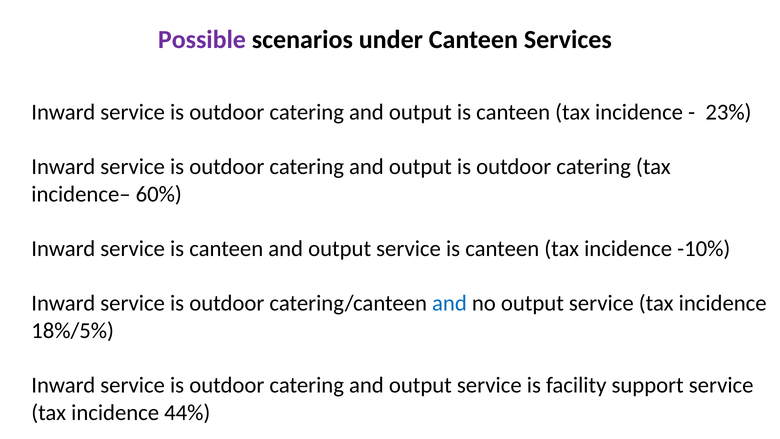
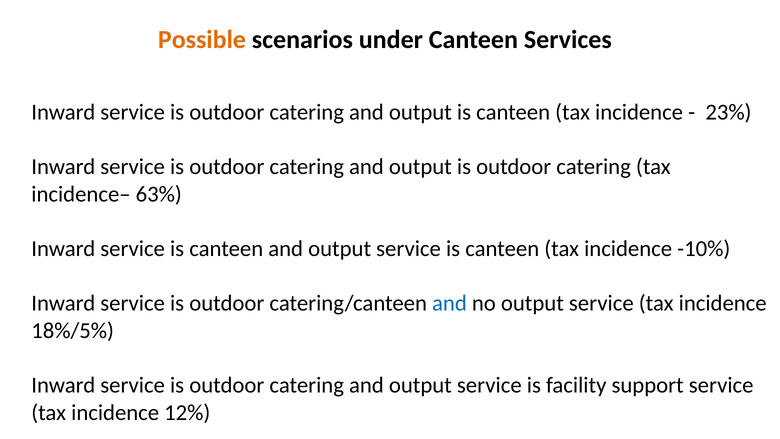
Possible colour: purple -> orange
60%: 60% -> 63%
44%: 44% -> 12%
